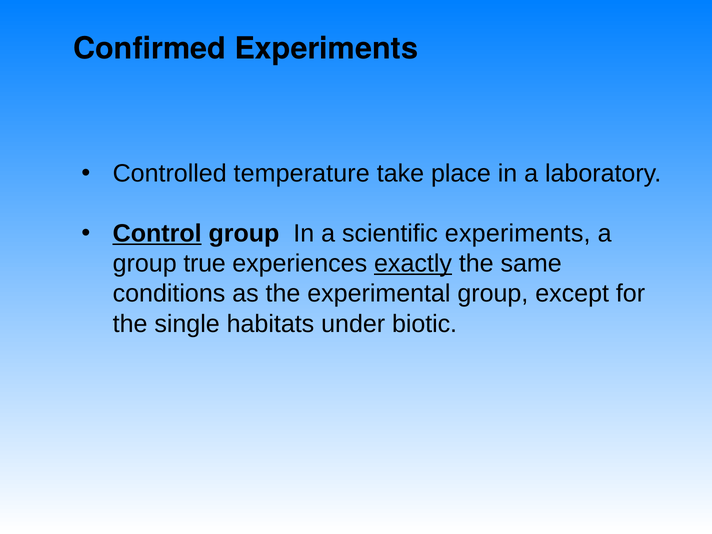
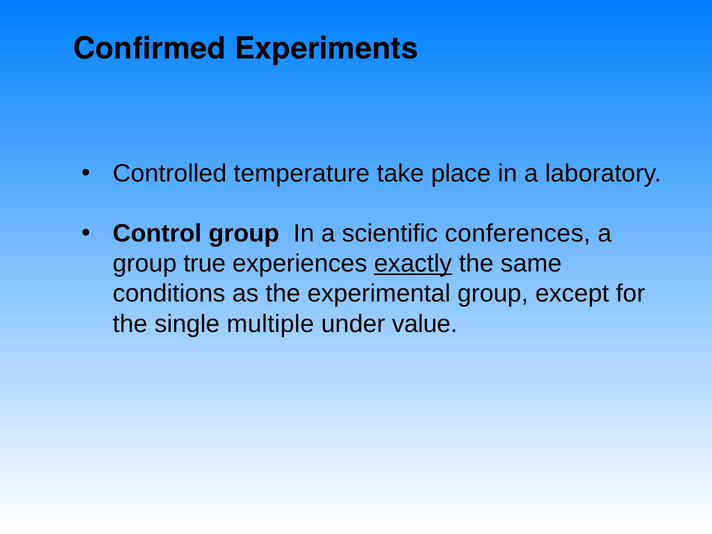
Control underline: present -> none
scientific experiments: experiments -> conferences
habitats: habitats -> multiple
biotic: biotic -> value
